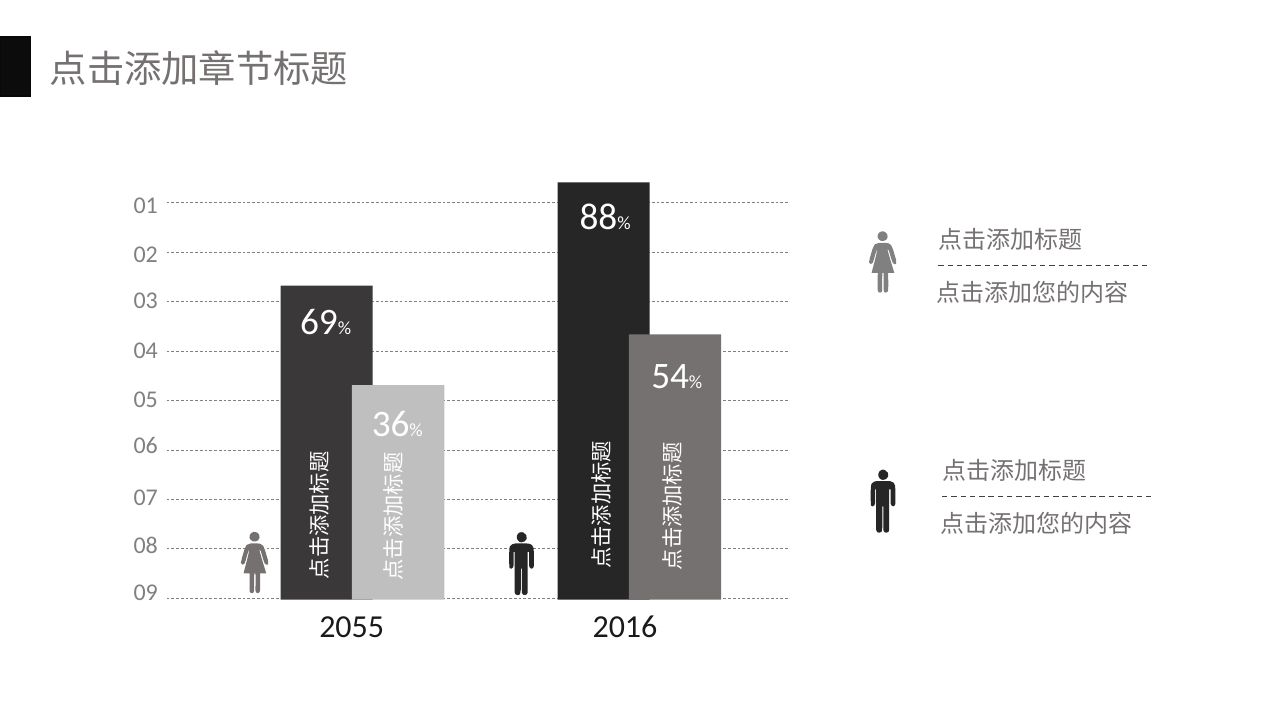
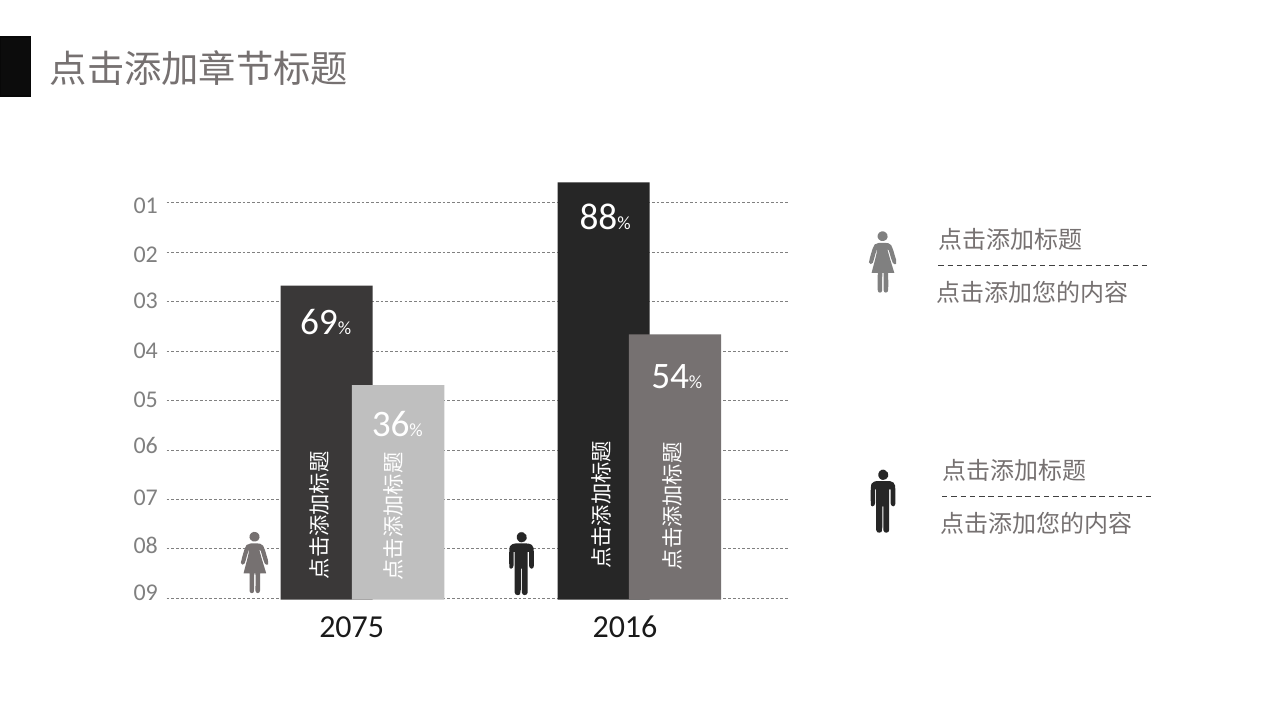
2055: 2055 -> 2075
